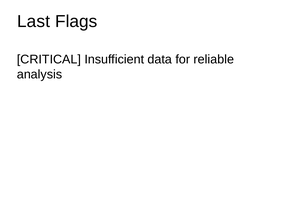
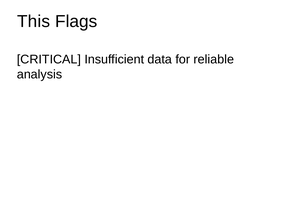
Last: Last -> This
